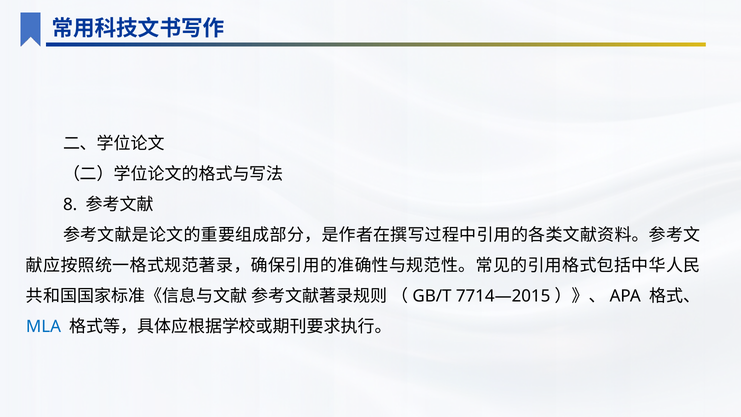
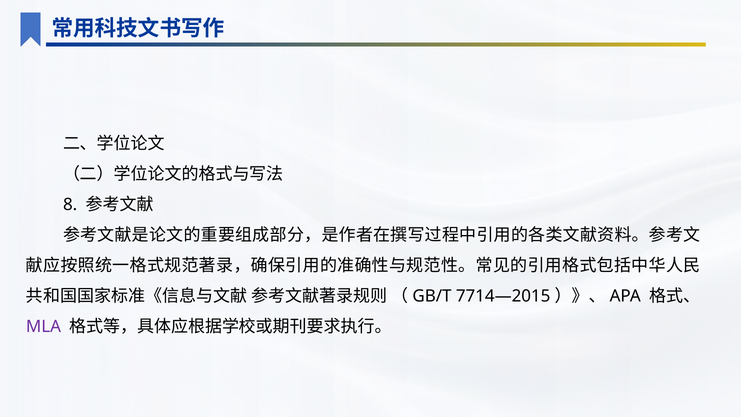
MLA colour: blue -> purple
